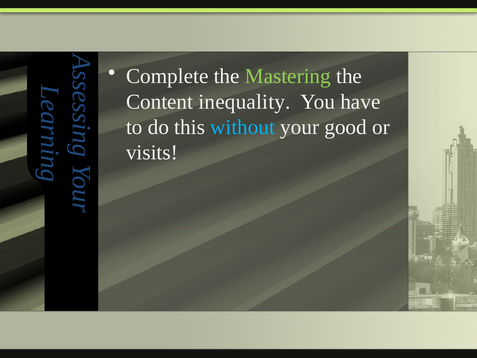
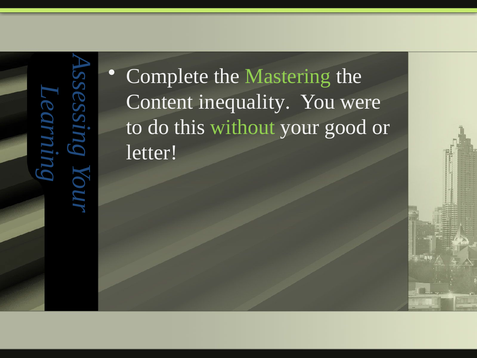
have: have -> were
without colour: light blue -> light green
visits: visits -> letter
